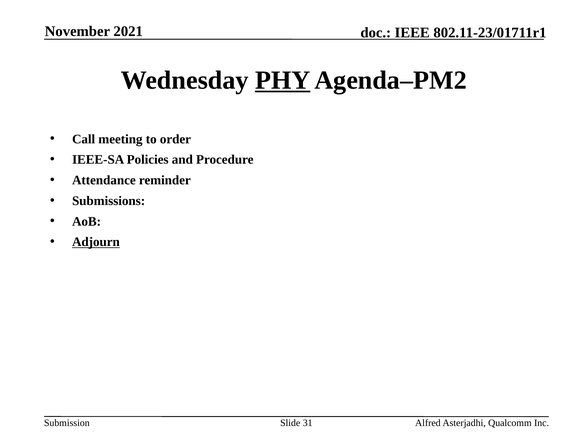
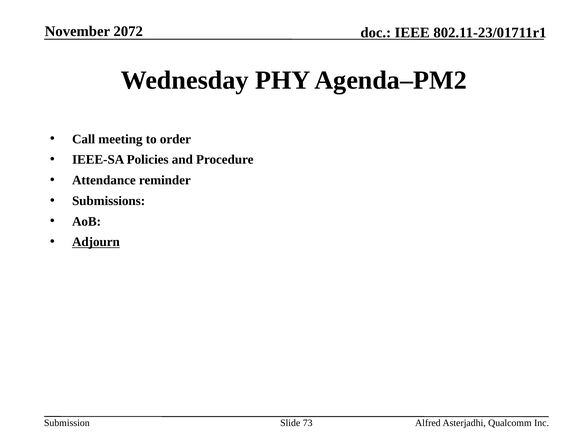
2021: 2021 -> 2072
PHY underline: present -> none
31: 31 -> 73
